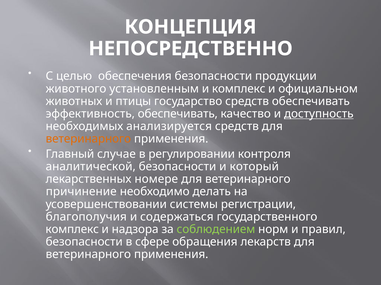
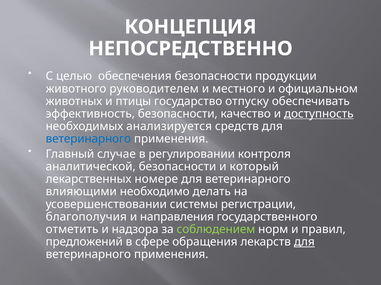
установленным: установленным -> руководителем
и комплекс: комплекс -> местного
государство средств: средств -> отпуску
эффективность обеспечивать: обеспечивать -> безопасности
ветеринарного at (88, 139) colour: orange -> blue
причинение: причинение -> влияющими
содержаться: содержаться -> направления
комплекс at (72, 230): комплекс -> отметить
безопасности at (84, 242): безопасности -> предложений
для at (304, 242) underline: none -> present
